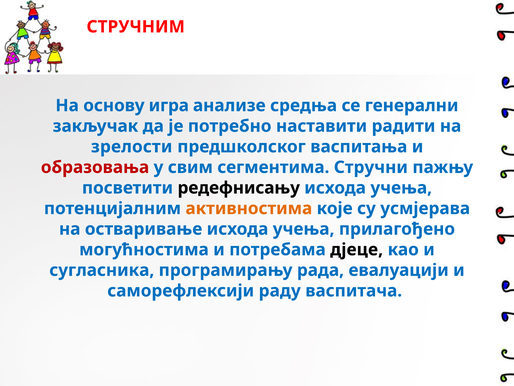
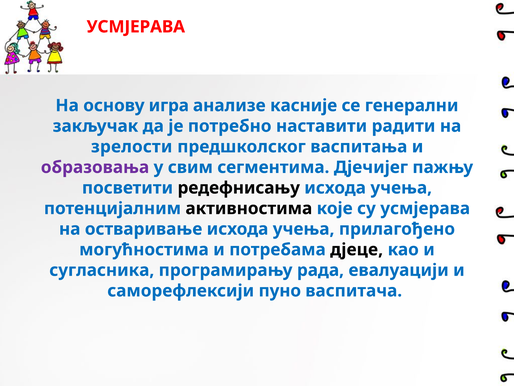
СТРУЧНИМ at (136, 27): СТРУЧНИМ -> УСМЈЕРАВА
средња: средња -> касније
образовања colour: red -> purple
Стручни: Стручни -> Дјечијег
активностима colour: orange -> black
раду: раду -> пуно
